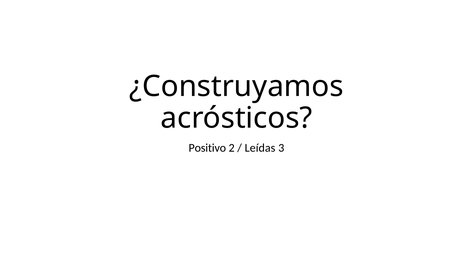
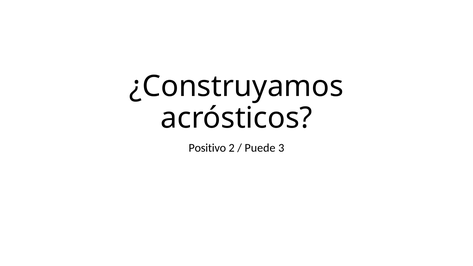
Leídas: Leídas -> Puede
